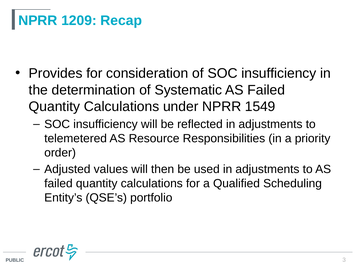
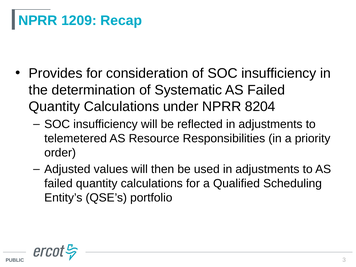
1549: 1549 -> 8204
